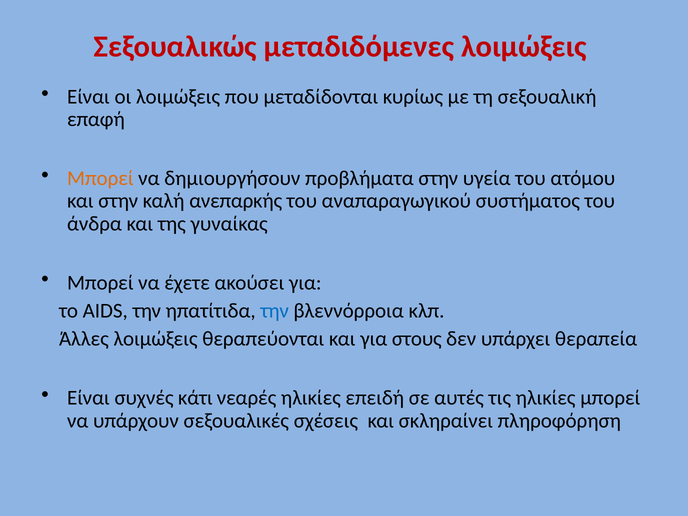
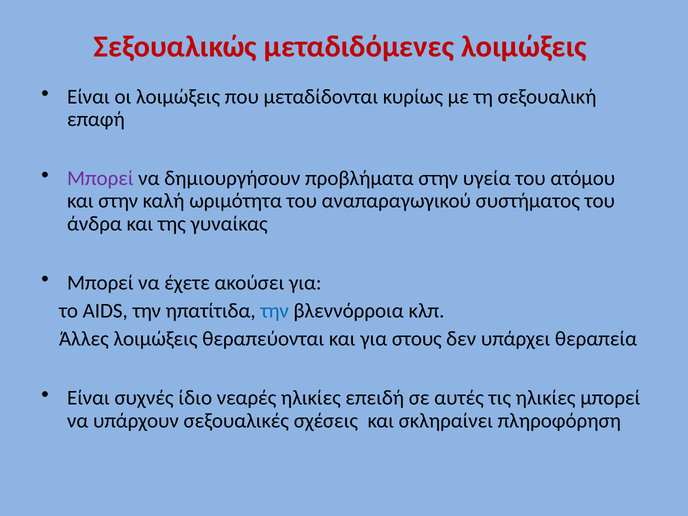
Μπορεί at (100, 178) colour: orange -> purple
ανεπαρκής: ανεπαρκής -> ωριμότητα
κάτι: κάτι -> ίδιο
